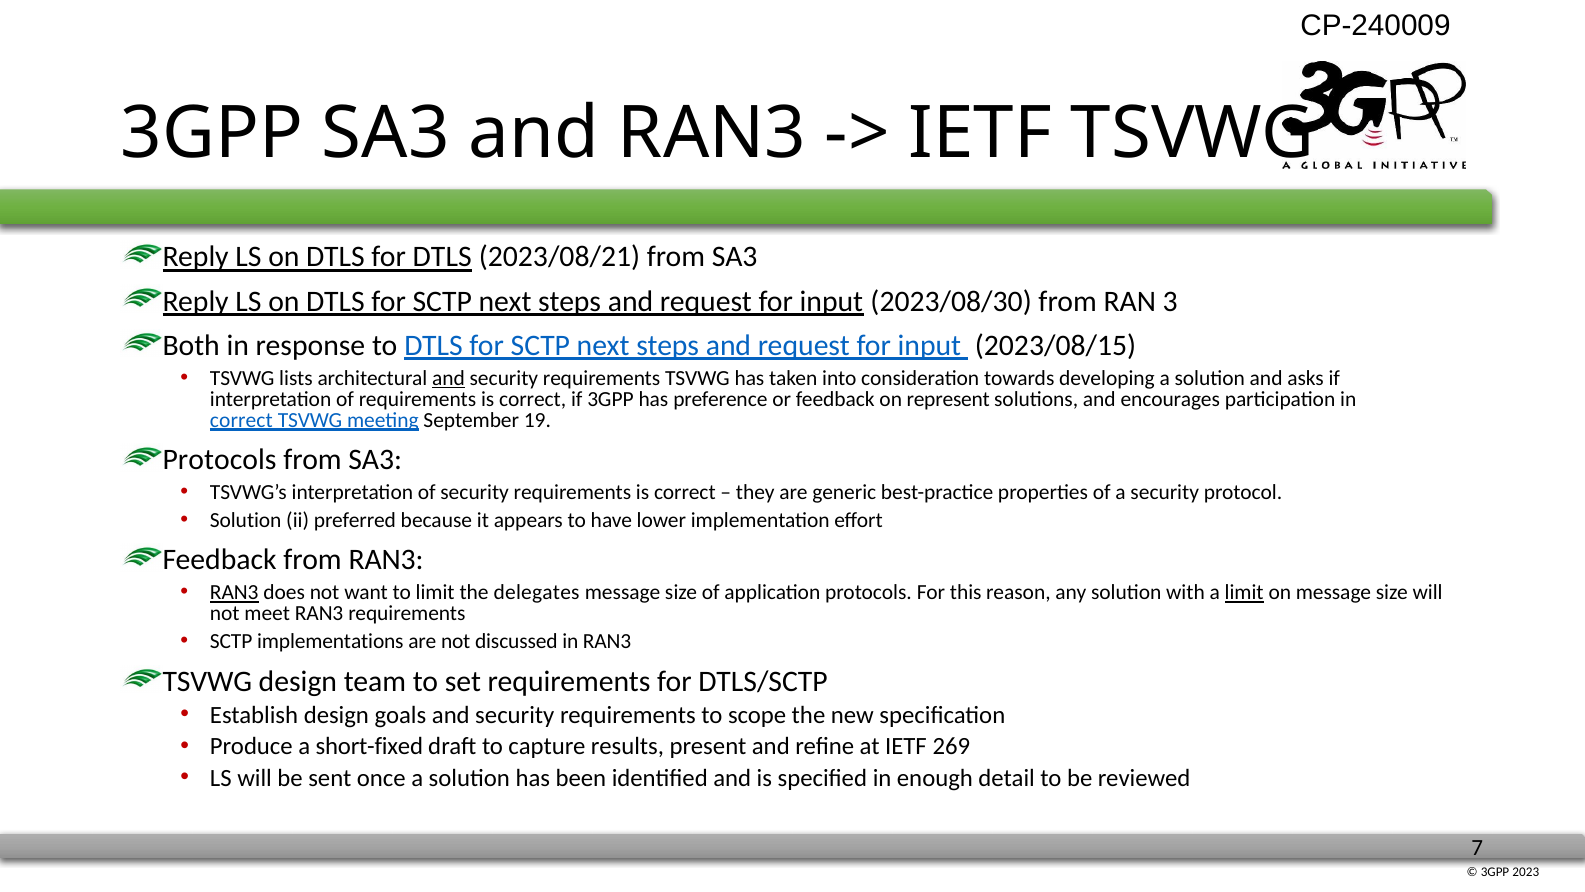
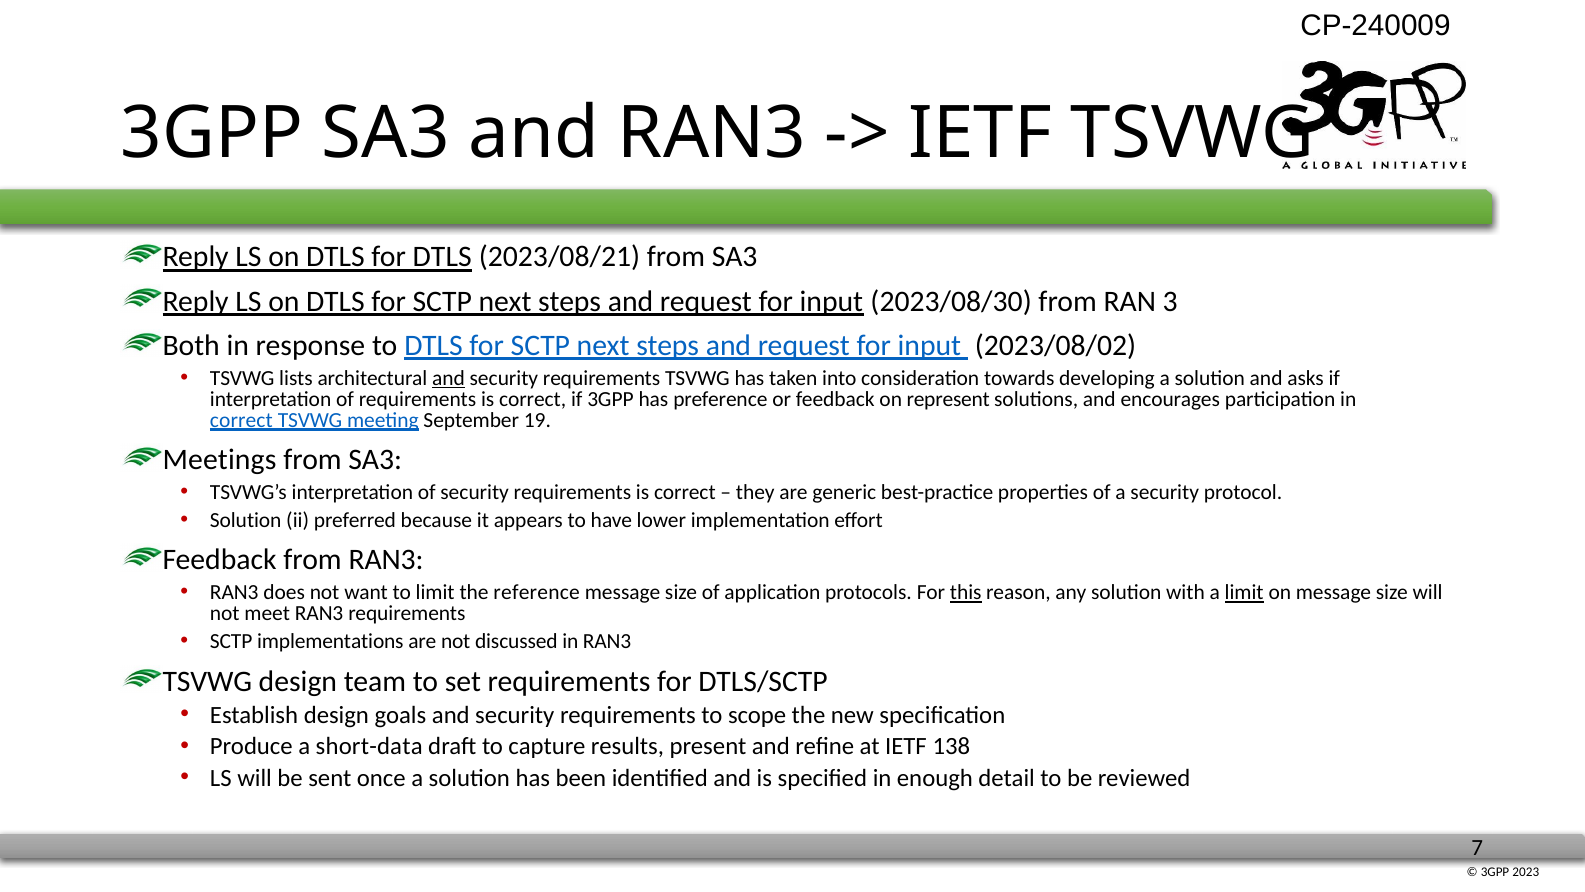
2023/08/15: 2023/08/15 -> 2023/08/02
Protocols at (220, 460): Protocols -> Meetings
RAN3 at (234, 592) underline: present -> none
delegates: delegates -> reference
this underline: none -> present
short-fixed: short-fixed -> short-data
269: 269 -> 138
